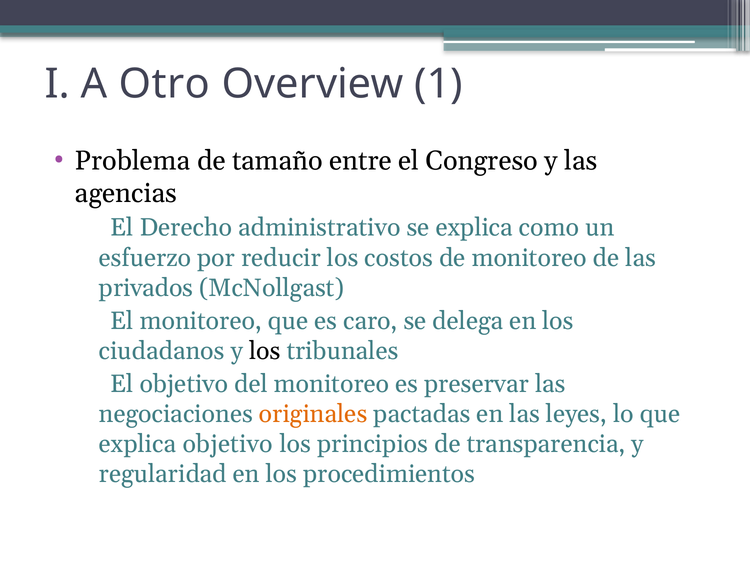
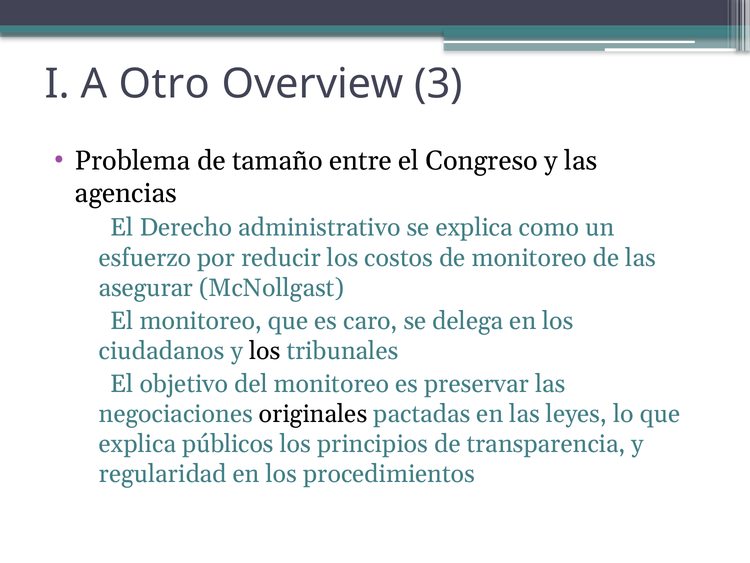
1: 1 -> 3
privados: privados -> asegurar
originales colour: orange -> black
explica objetivo: objetivo -> públicos
